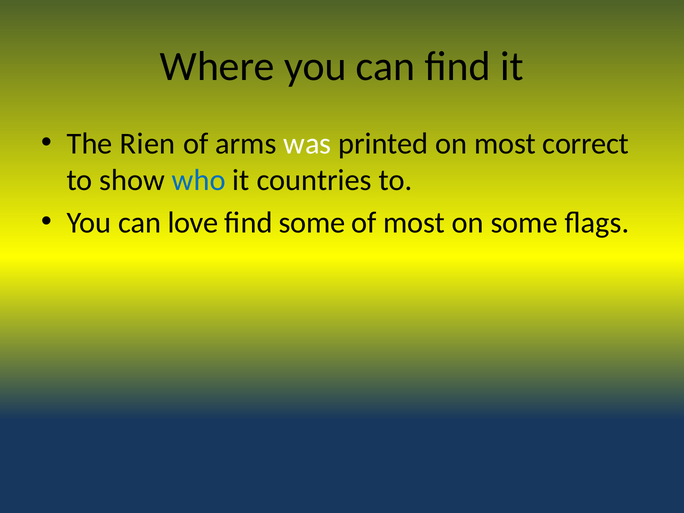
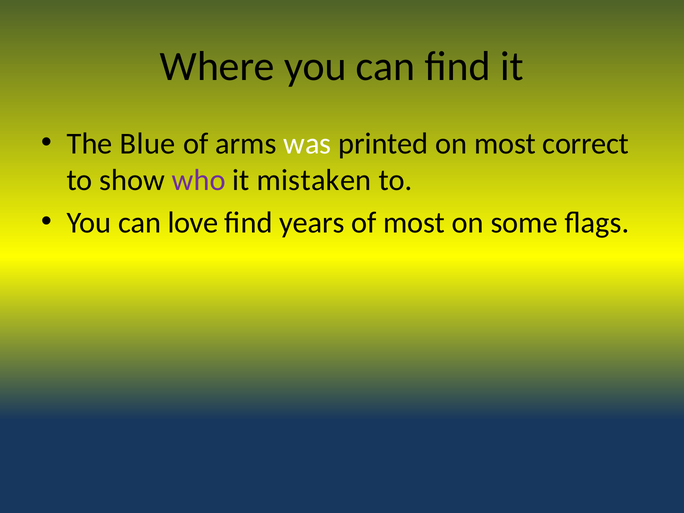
Rien: Rien -> Blue
who colour: blue -> purple
countries: countries -> mistaken
find some: some -> years
